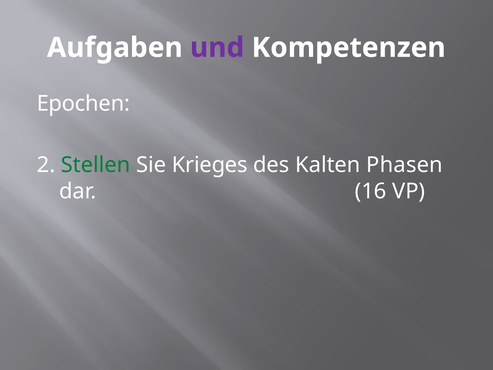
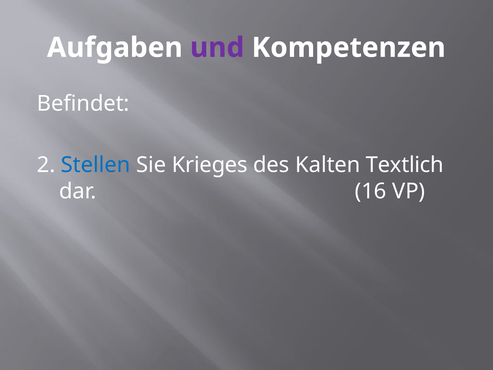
Epochen: Epochen -> Befindet
Stellen colour: green -> blue
Phasen: Phasen -> Textlich
